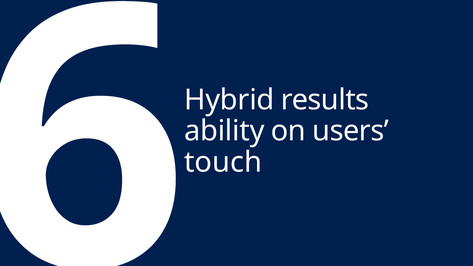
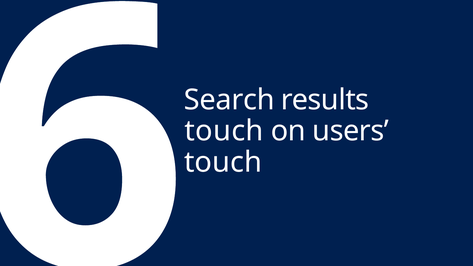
Hybrid: Hybrid -> Search
ability at (224, 131): ability -> touch
